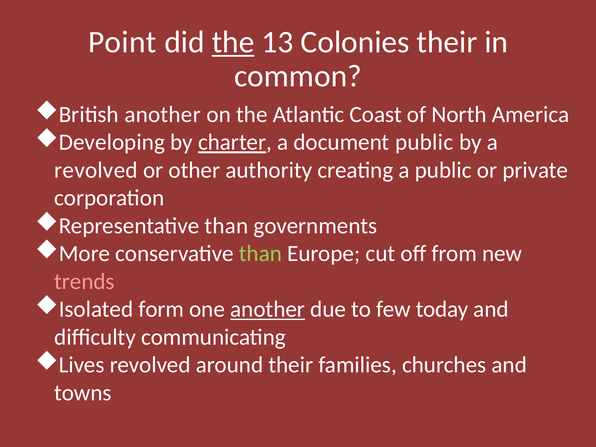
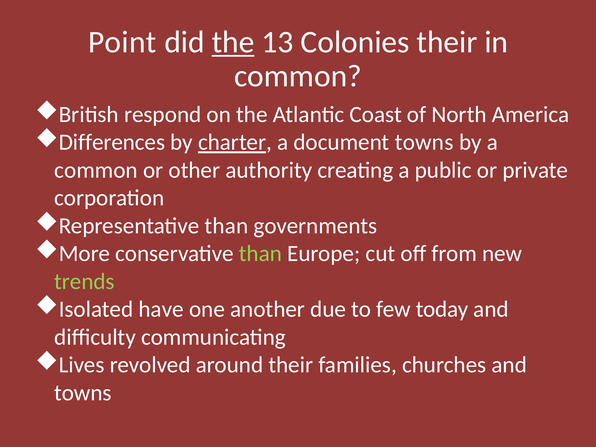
British another: another -> respond
Developing: Developing -> Differences
document public: public -> towns
revolved at (96, 170): revolved -> common
trends colour: pink -> light green
form: form -> have
another at (268, 309) underline: present -> none
